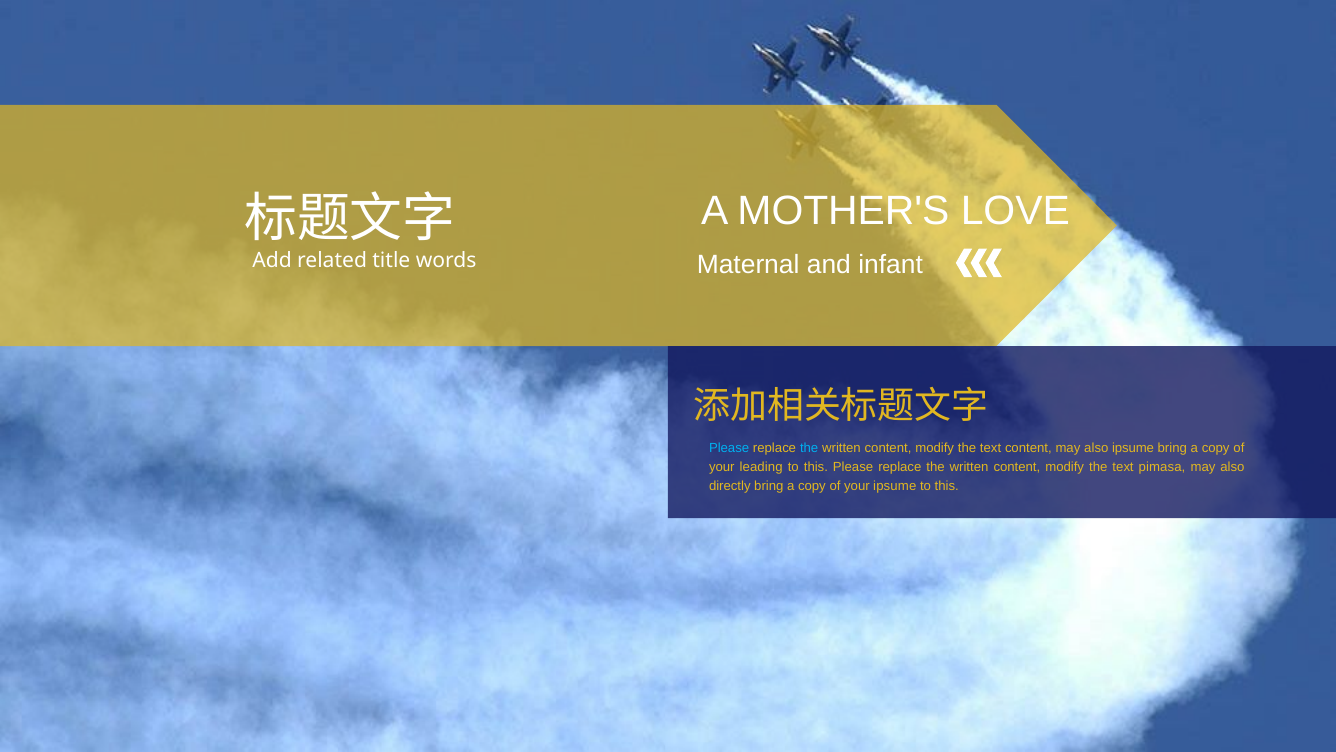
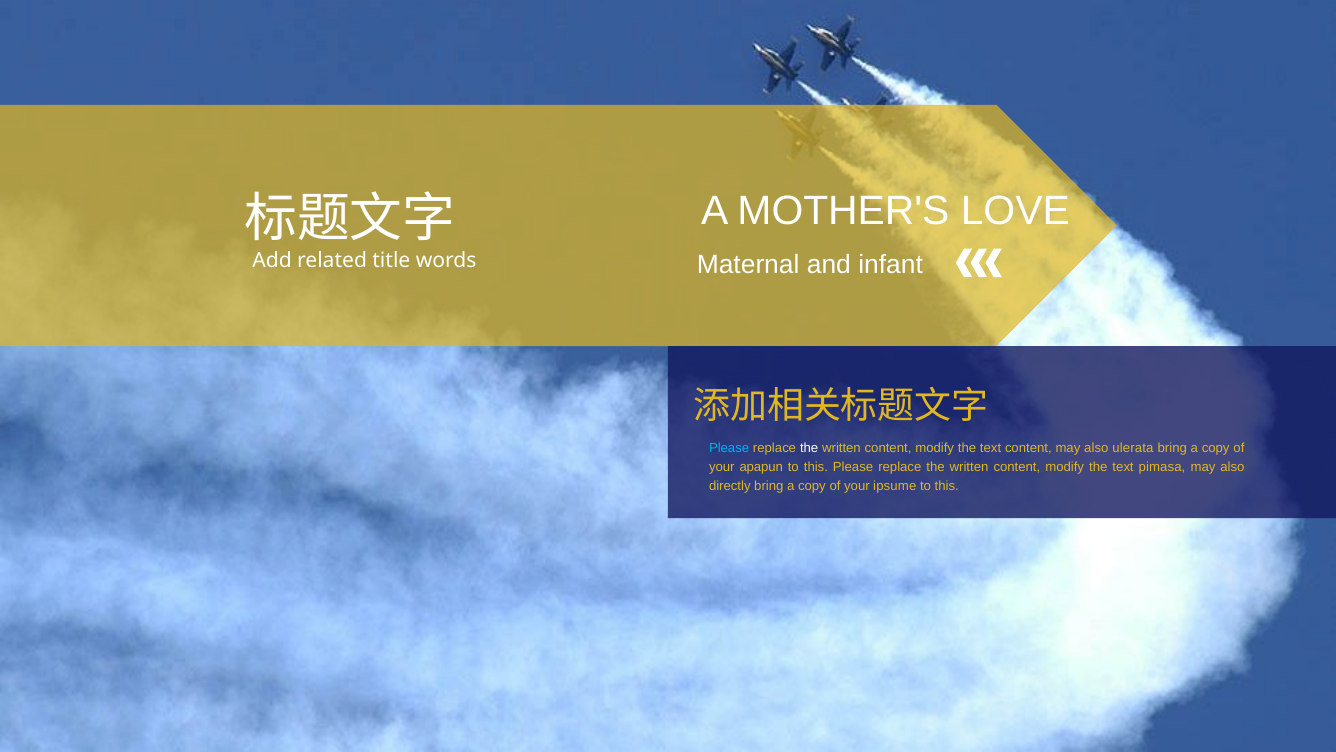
the at (809, 447) colour: light blue -> white
also ipsume: ipsume -> ulerata
leading: leading -> apapun
